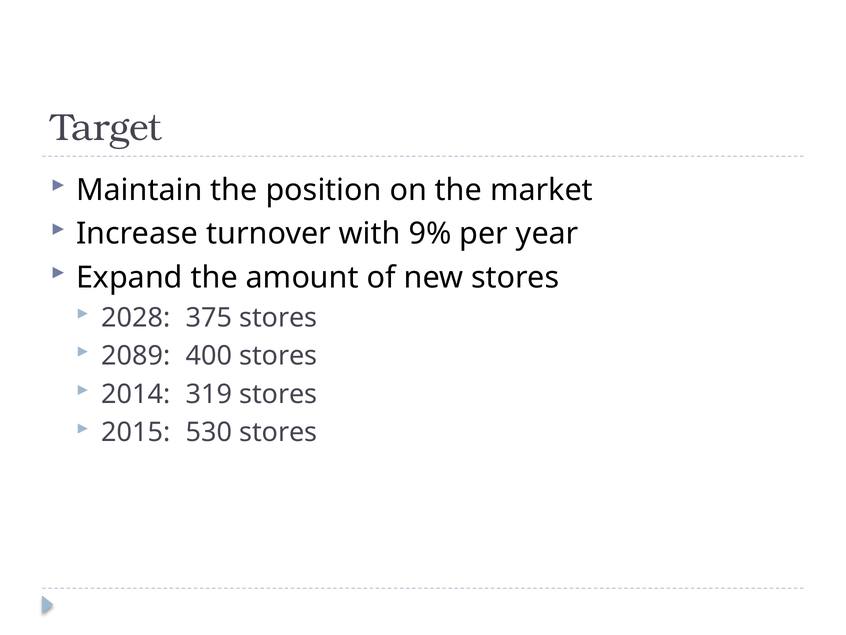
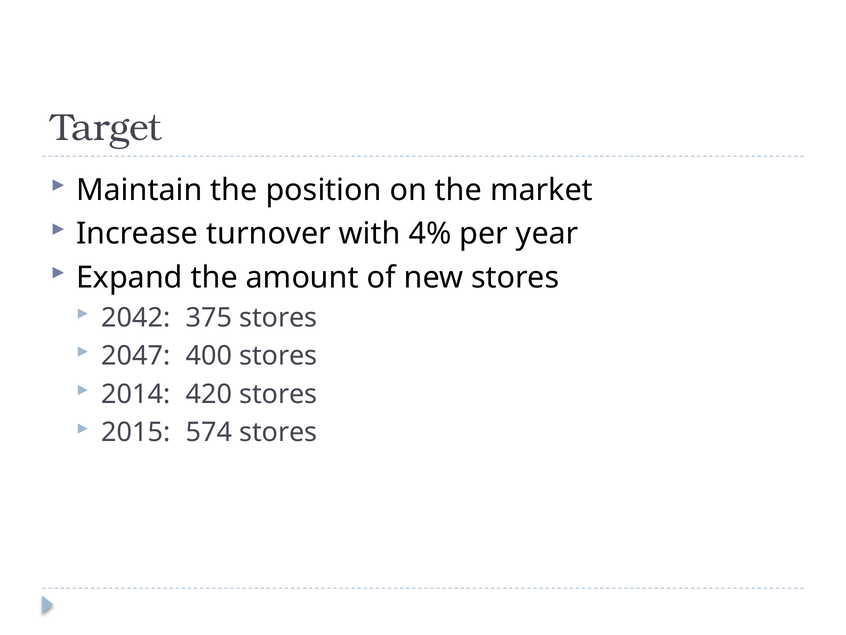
9%: 9% -> 4%
2028: 2028 -> 2042
2089: 2089 -> 2047
319: 319 -> 420
530: 530 -> 574
